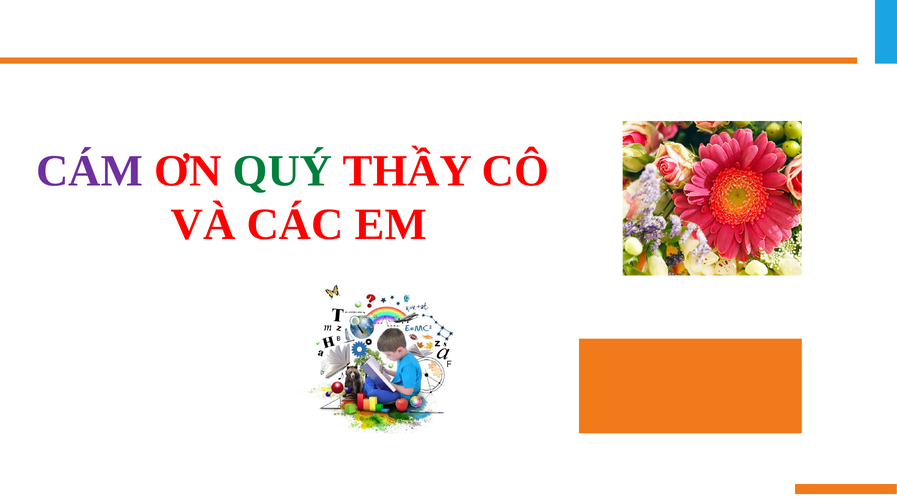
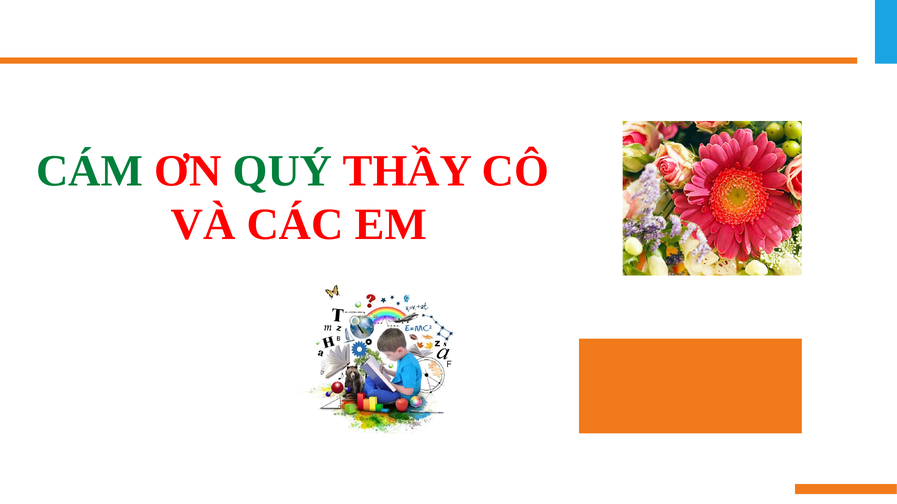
CÁM colour: purple -> green
